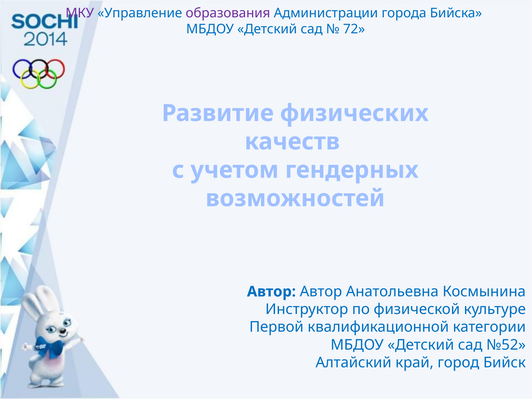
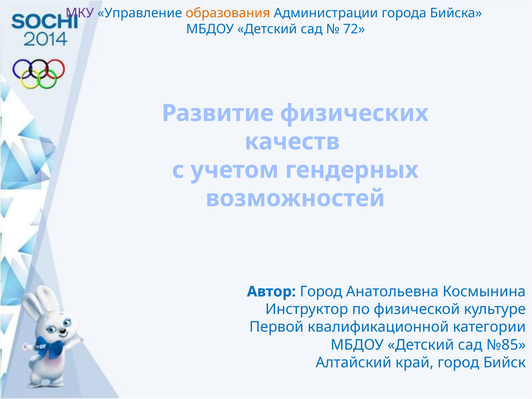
образования colour: purple -> orange
Автор Автор: Автор -> Город
№52: №52 -> №85
